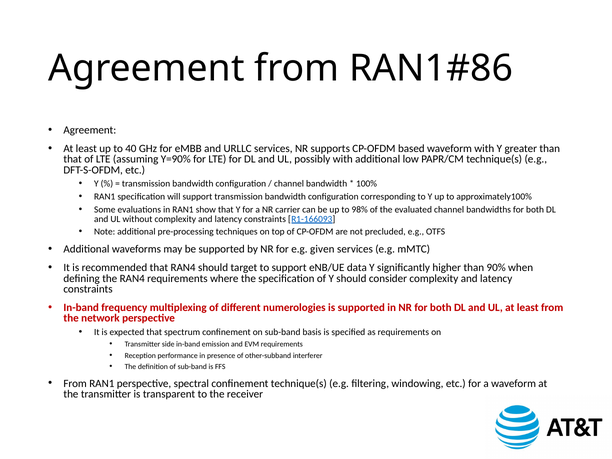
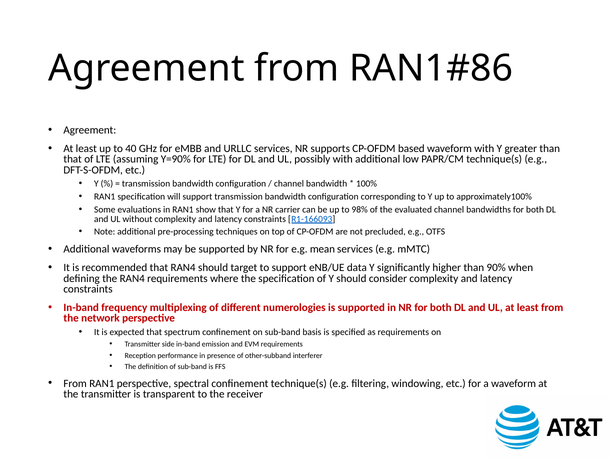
given: given -> mean
